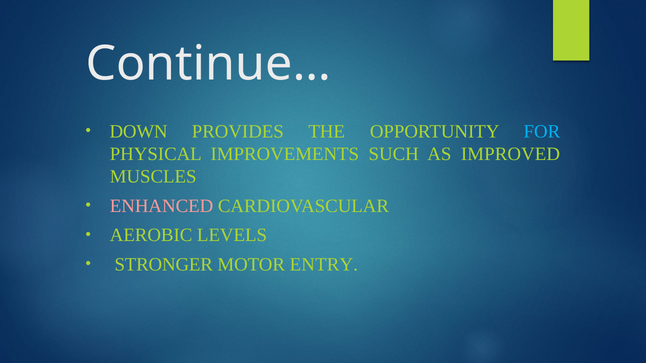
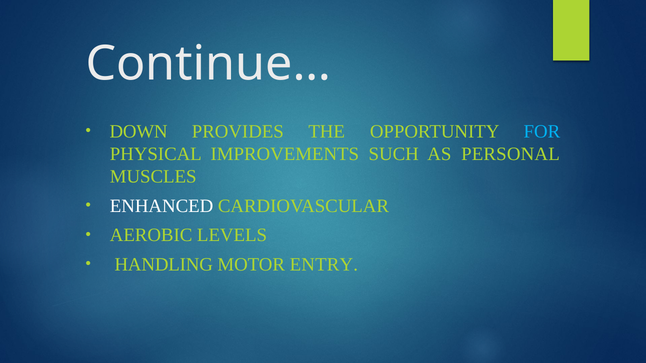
IMPROVED: IMPROVED -> PERSONAL
ENHANCED colour: pink -> white
STRONGER: STRONGER -> HANDLING
